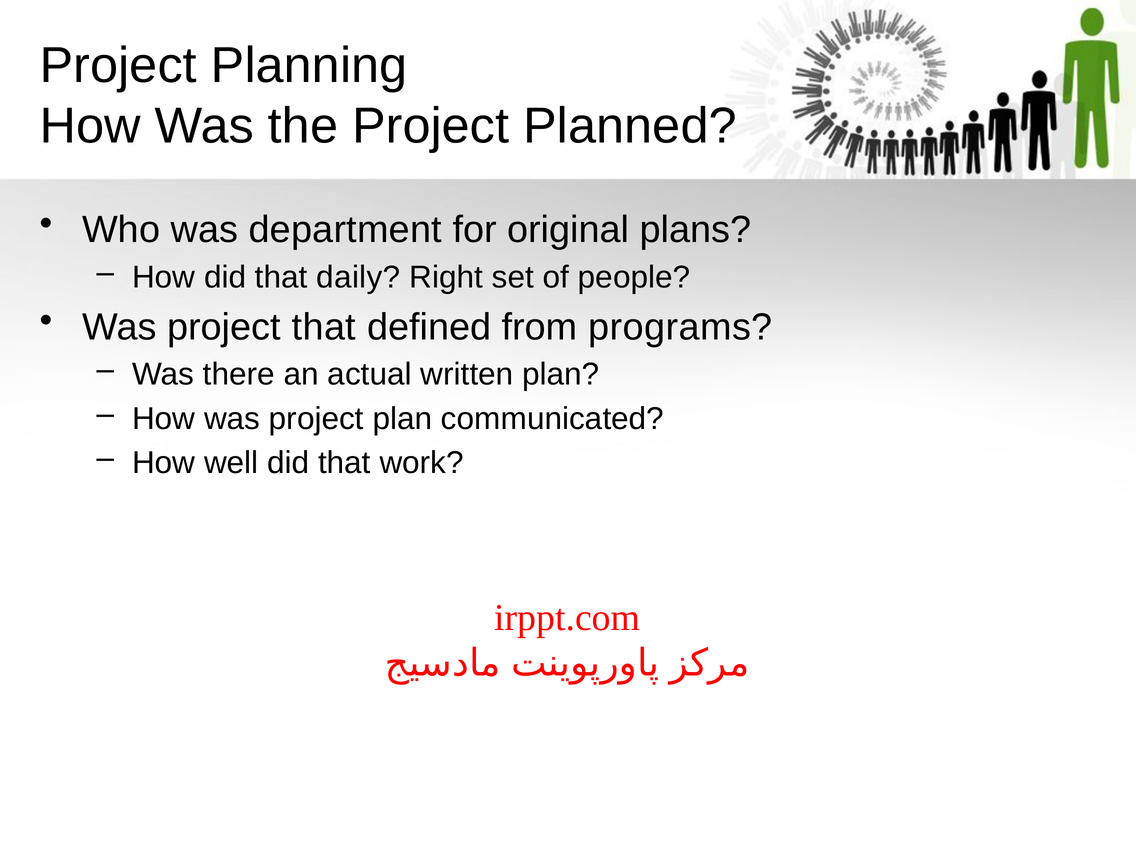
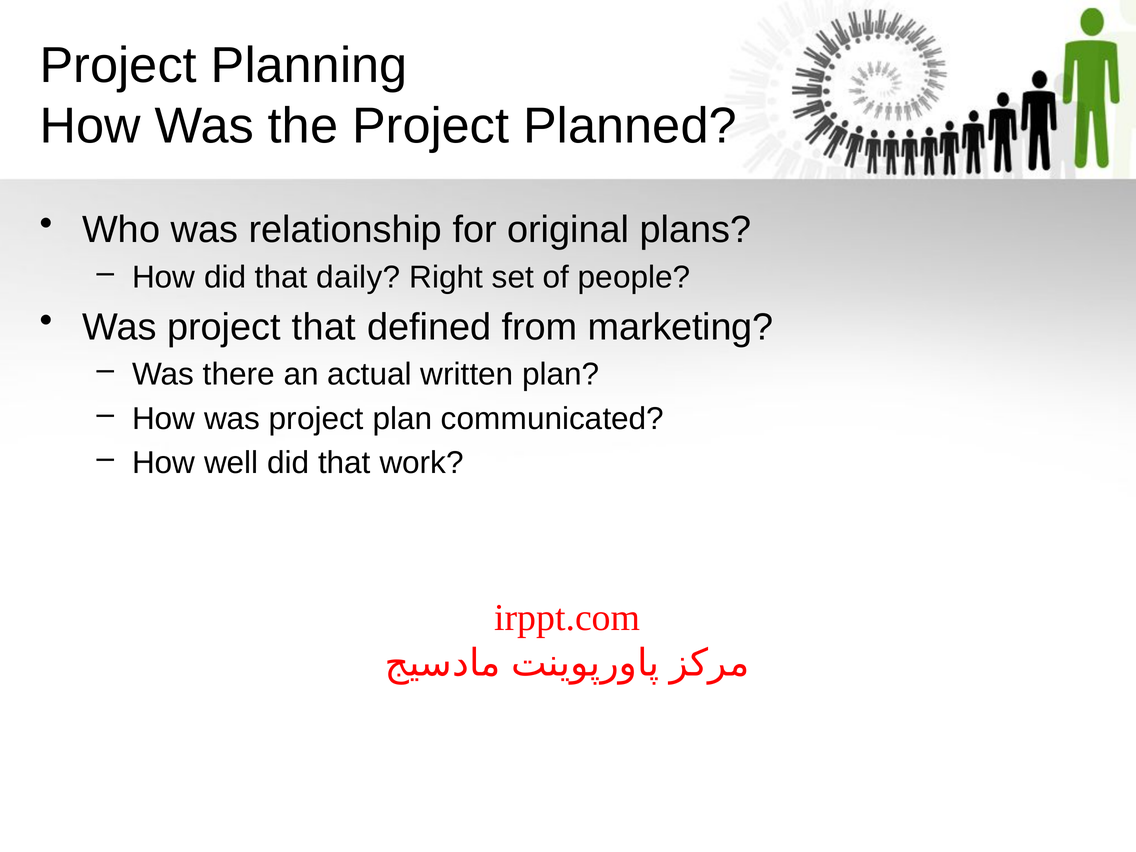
department: department -> relationship
programs: programs -> marketing
